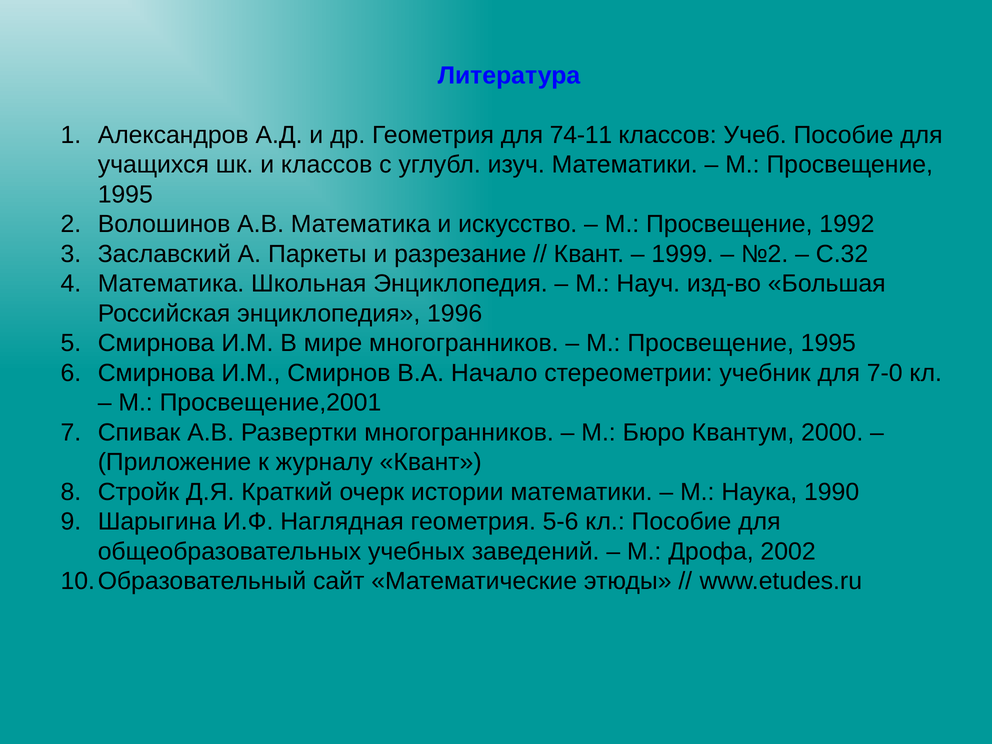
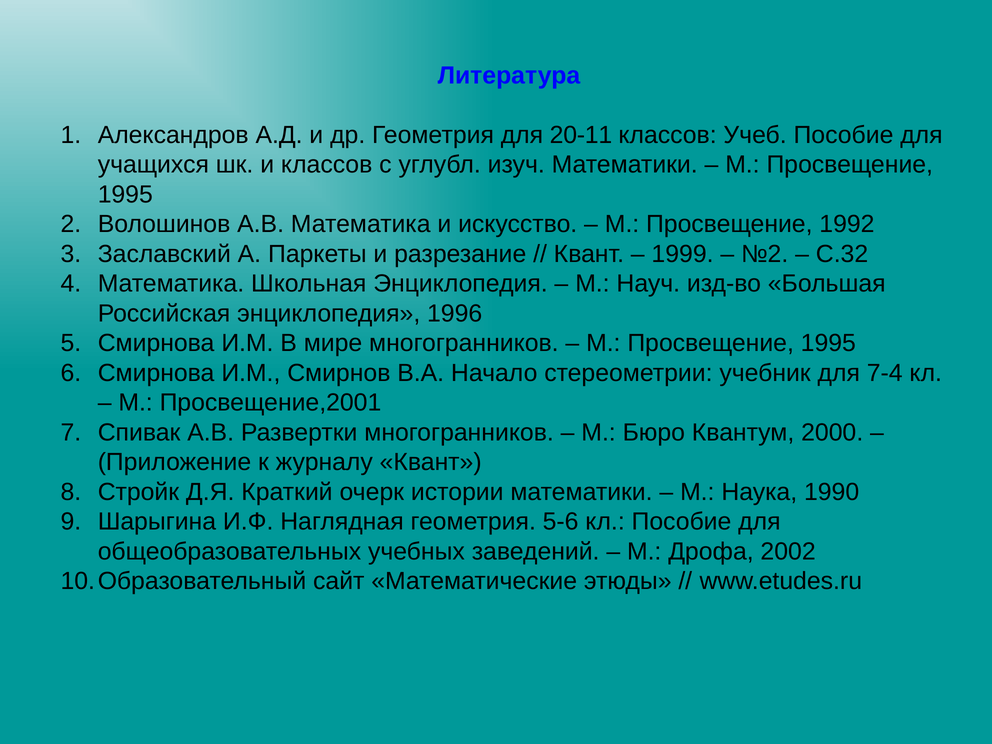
74-11: 74-11 -> 20-11
7-0: 7-0 -> 7-4
